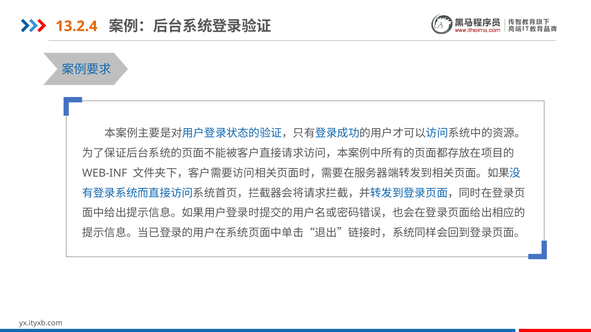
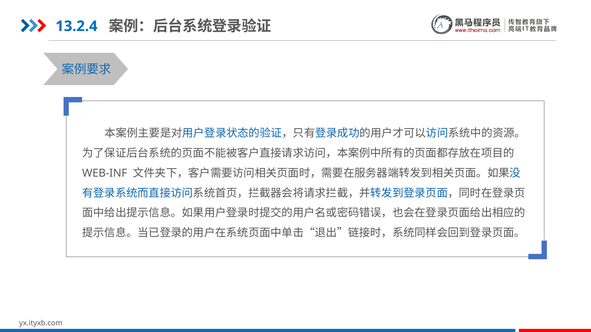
13.2.4 colour: orange -> blue
